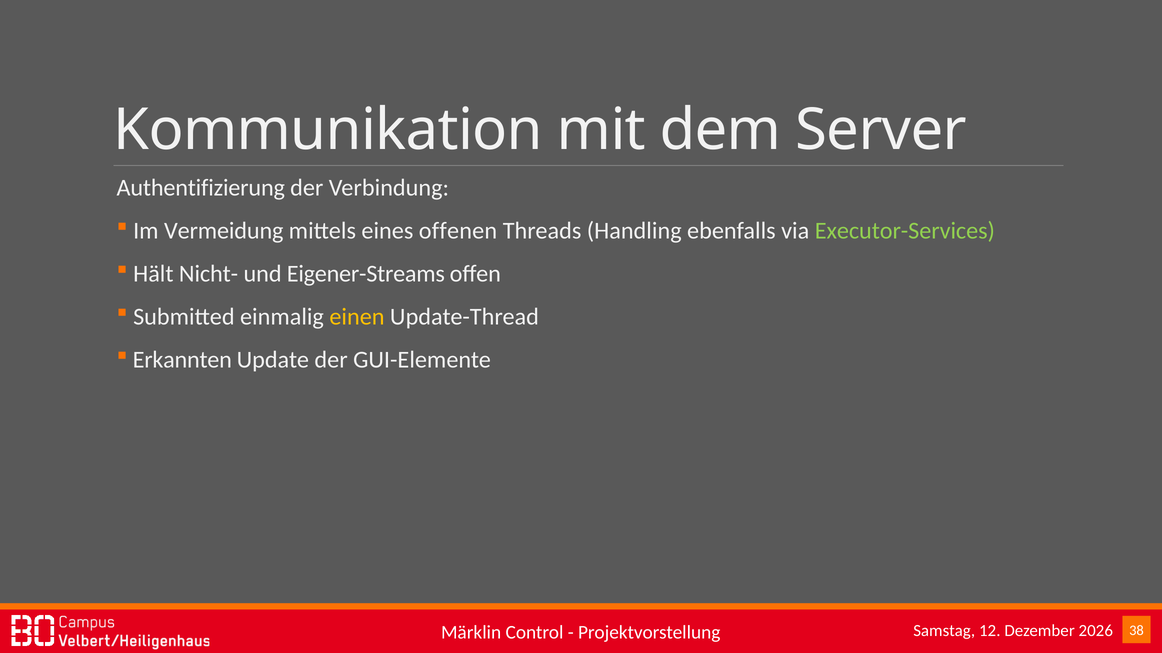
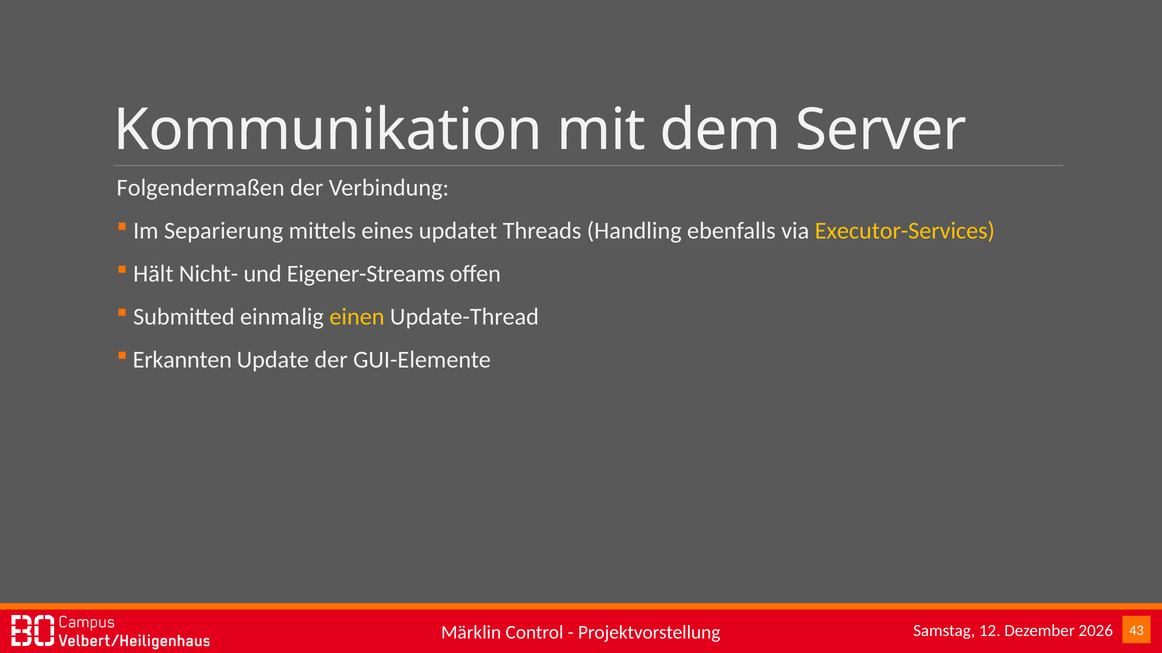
Authentifizierung: Authentifizierung -> Folgendermaßen
Vermeidung: Vermeidung -> Separierung
offenen: offenen -> updatet
Executor-Services colour: light green -> yellow
38: 38 -> 43
